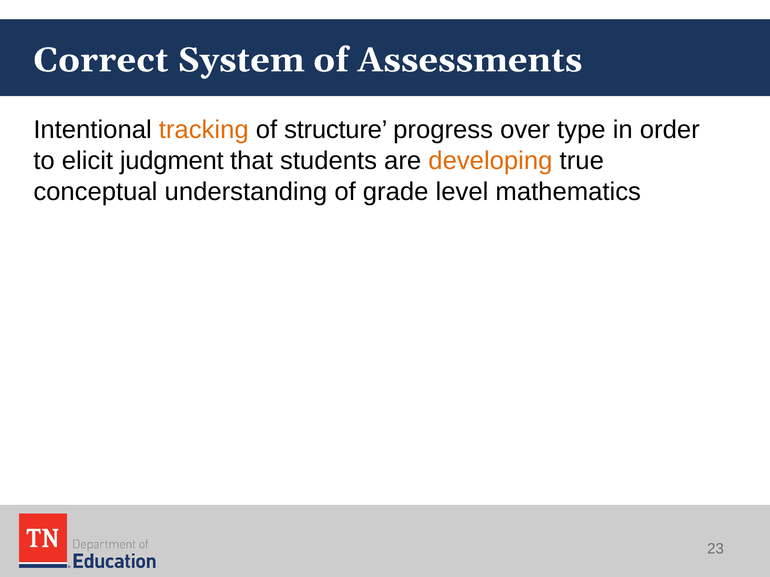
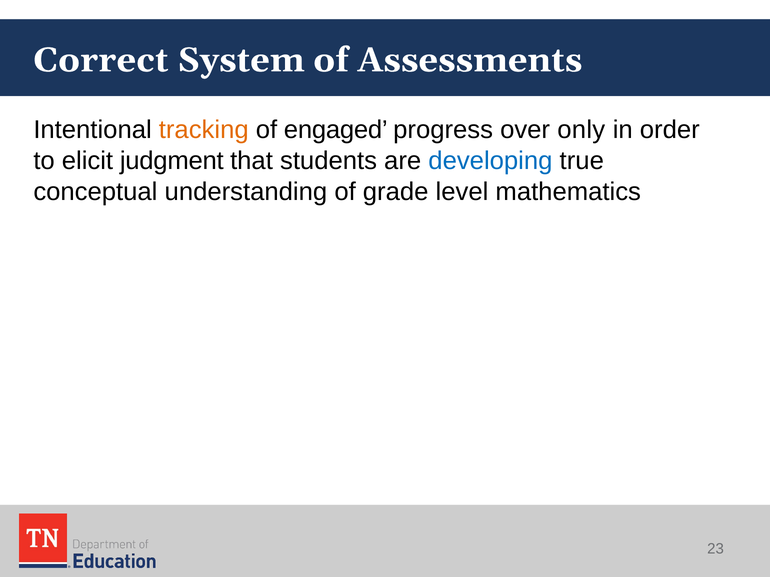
structure: structure -> engaged
type: type -> only
developing colour: orange -> blue
